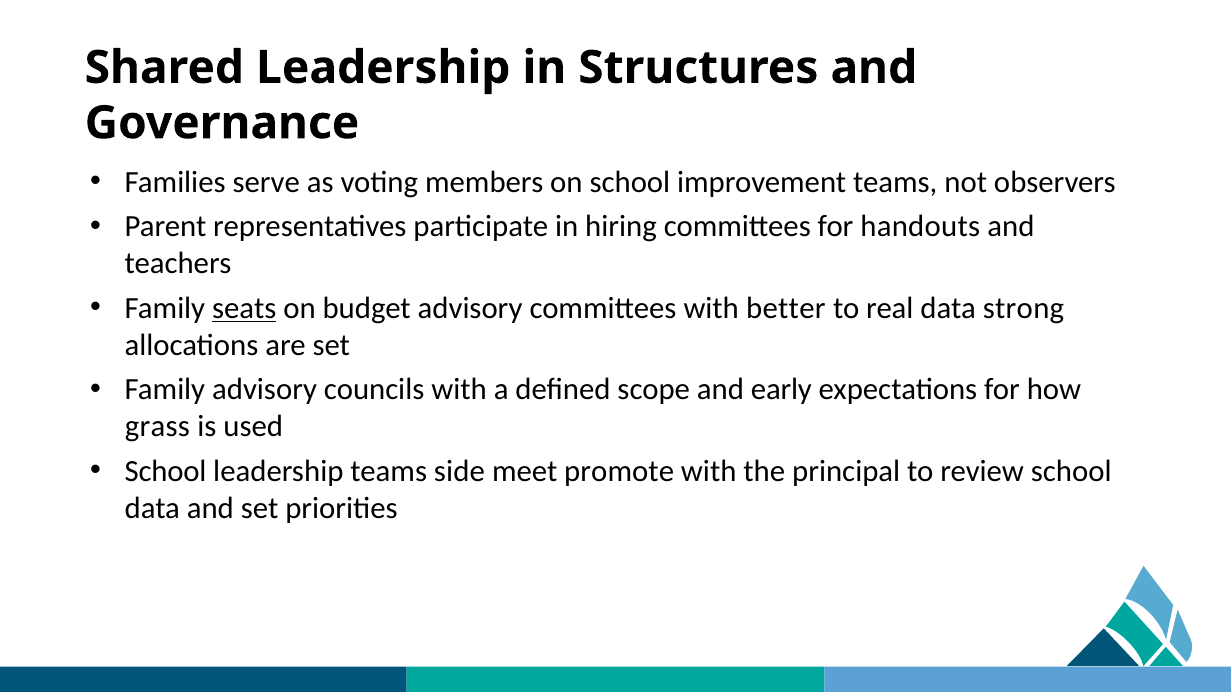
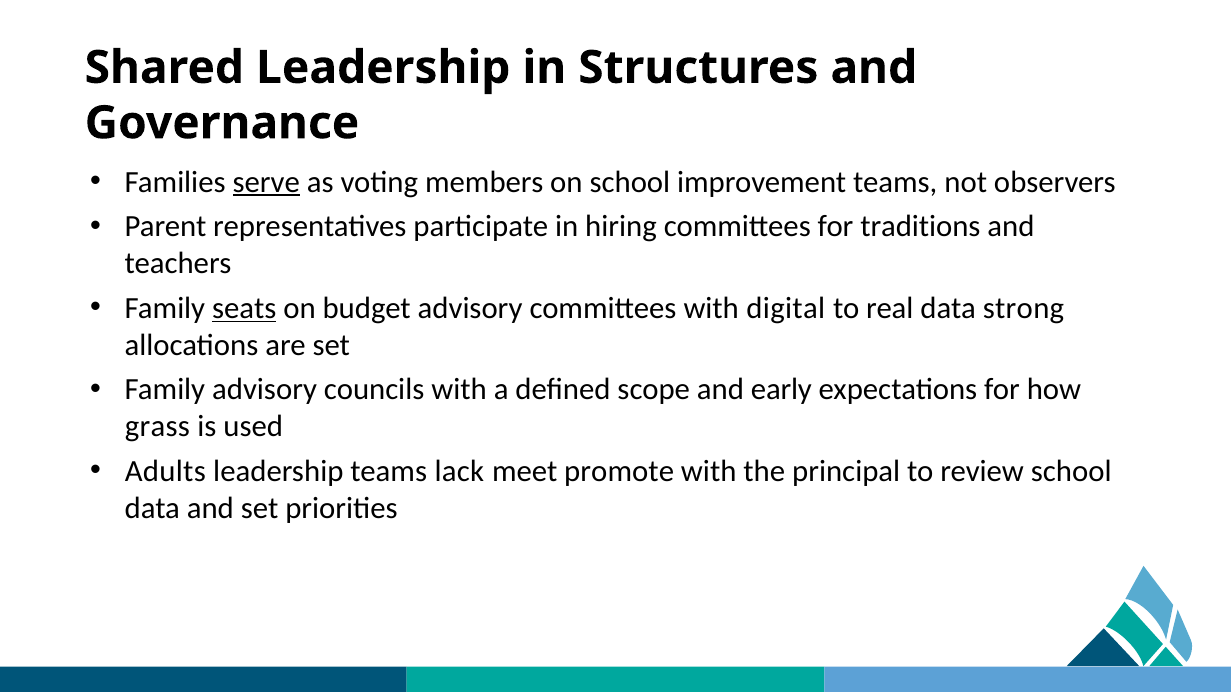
serve underline: none -> present
handouts: handouts -> traditions
better: better -> digital
School at (166, 472): School -> Adults
side: side -> lack
